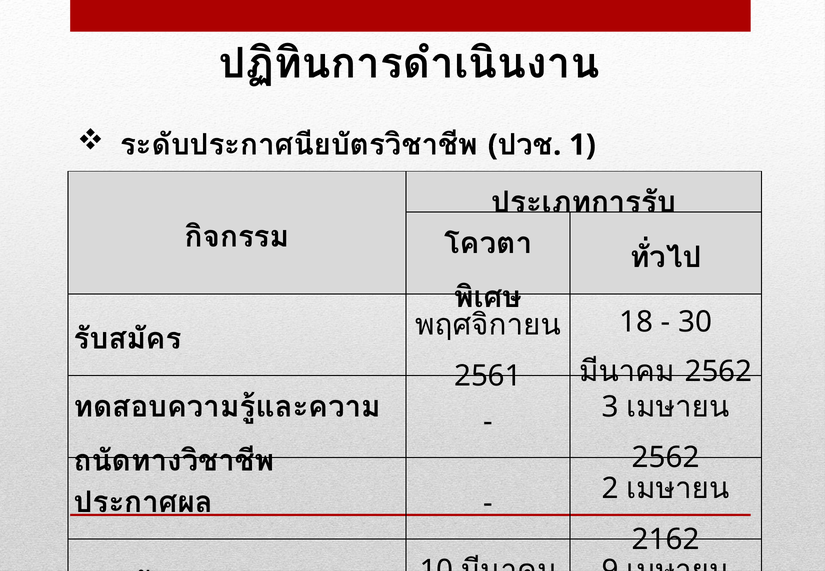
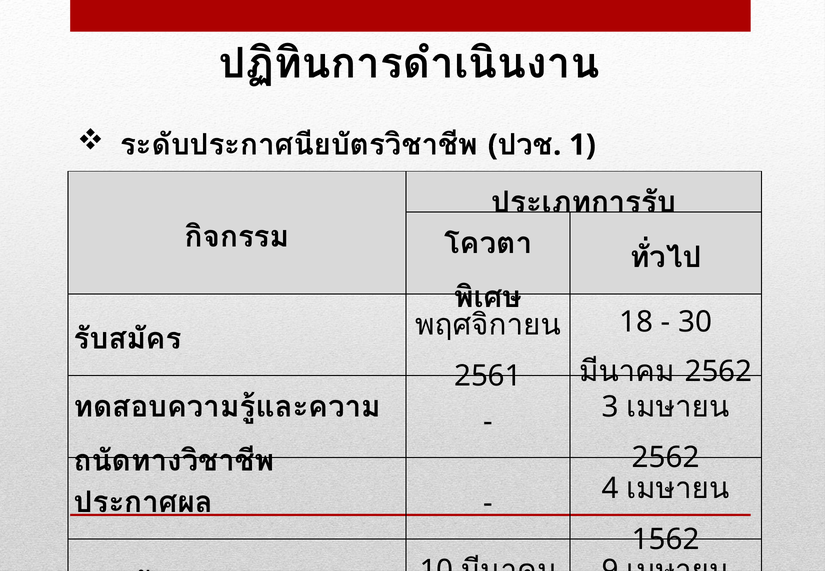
2: 2 -> 4
2162: 2162 -> 1562
